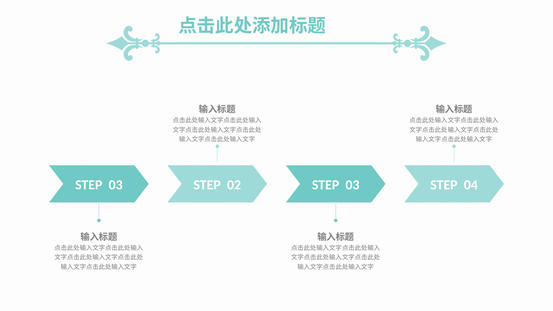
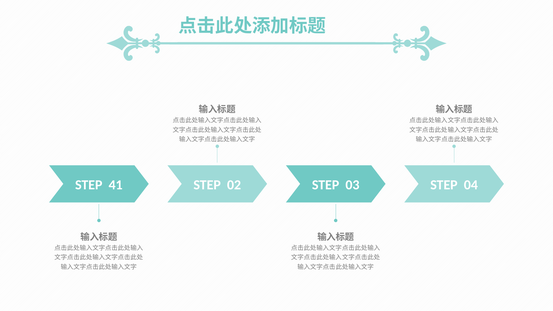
03 at (116, 185): 03 -> 41
